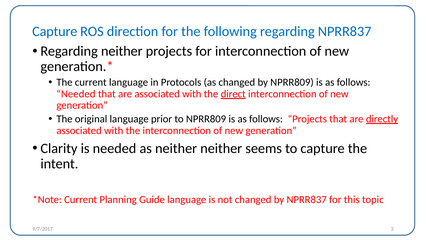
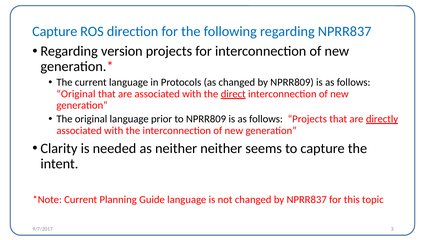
Regarding neither: neither -> version
Needed at (76, 94): Needed -> Original
